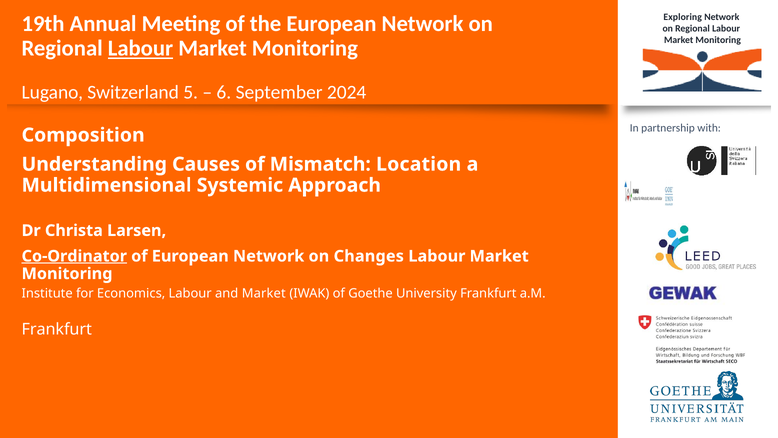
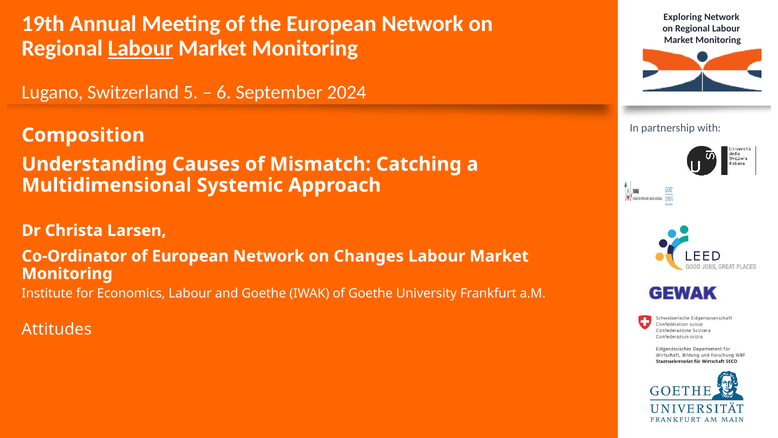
Location: Location -> Catching
Co-Ordinator underline: present -> none
and Market: Market -> Goethe
Frankfurt at (57, 329): Frankfurt -> Attitudes
